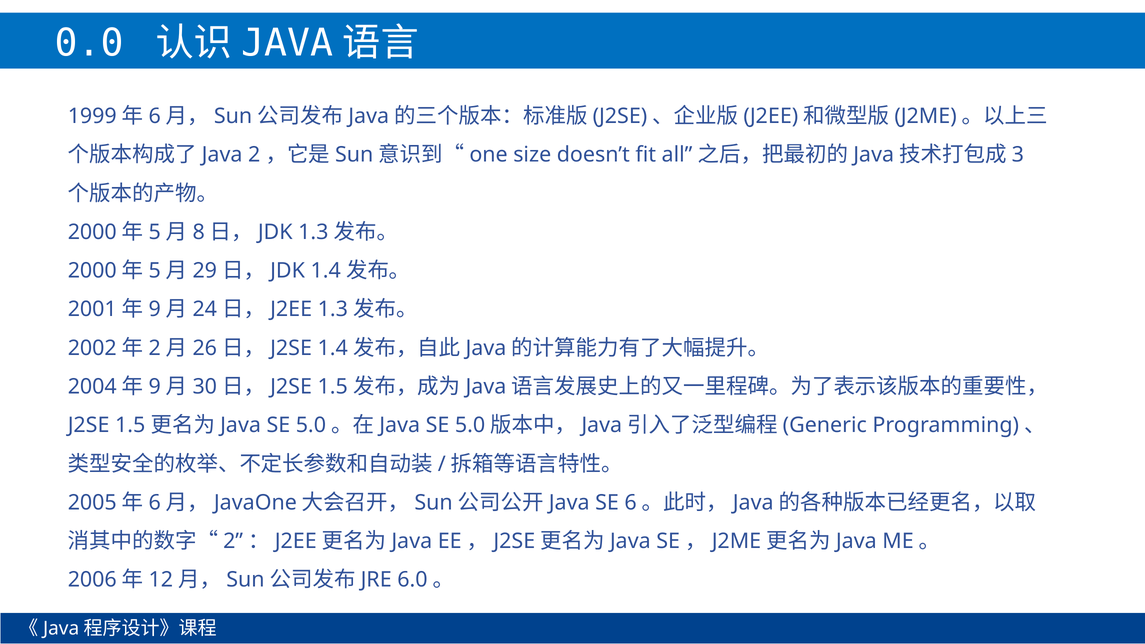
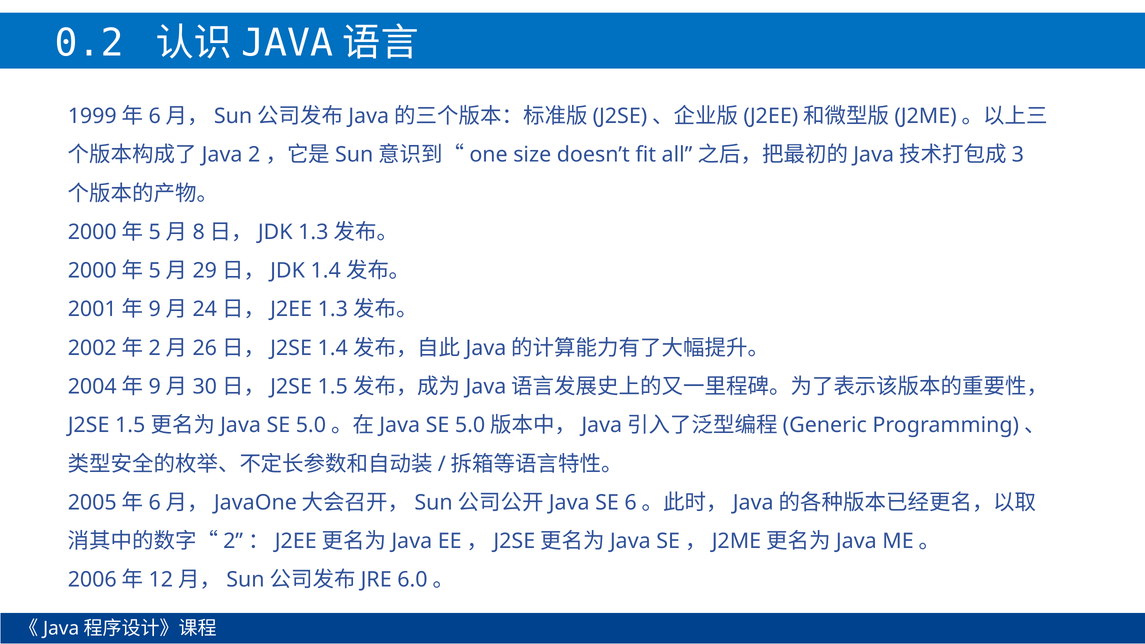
0.0: 0.0 -> 0.2
